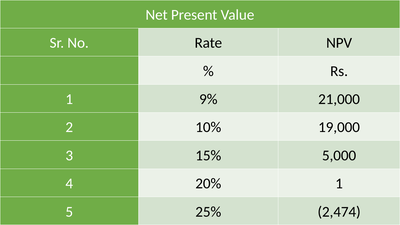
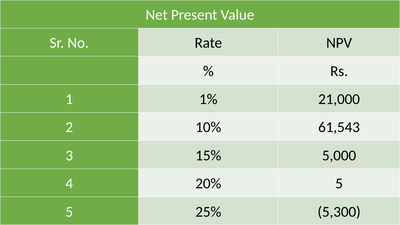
9%: 9% -> 1%
19,000: 19,000 -> 61,543
20% 1: 1 -> 5
2,474: 2,474 -> 5,300
